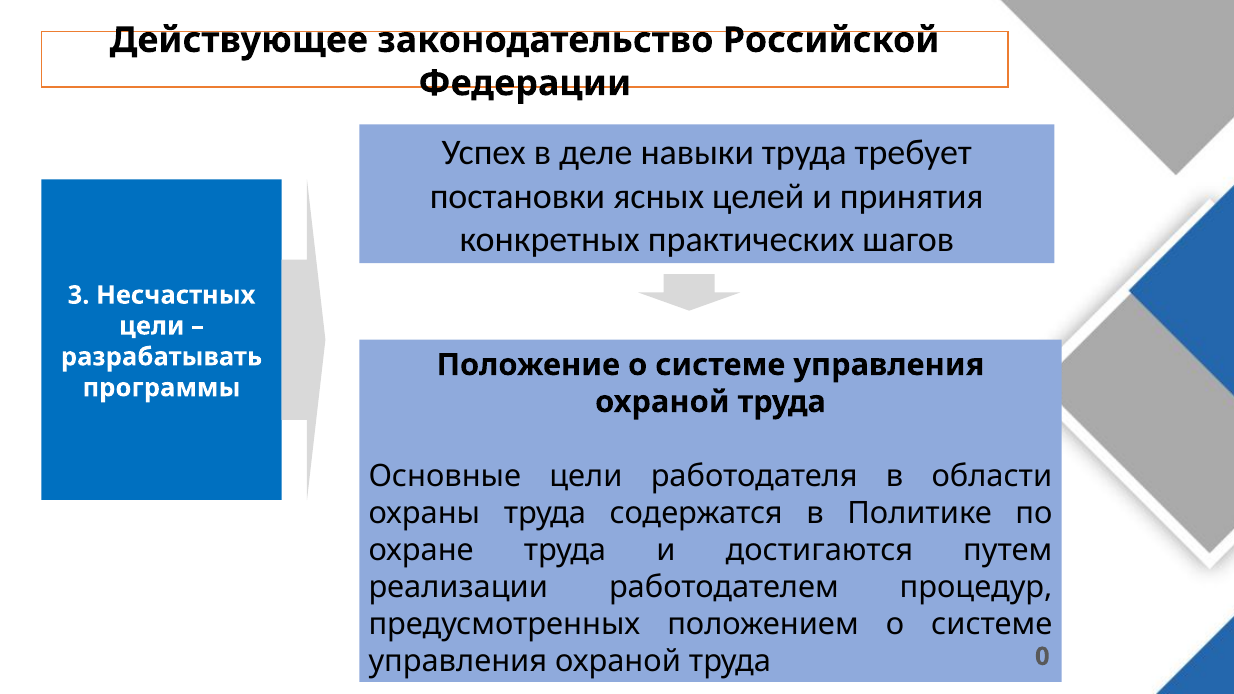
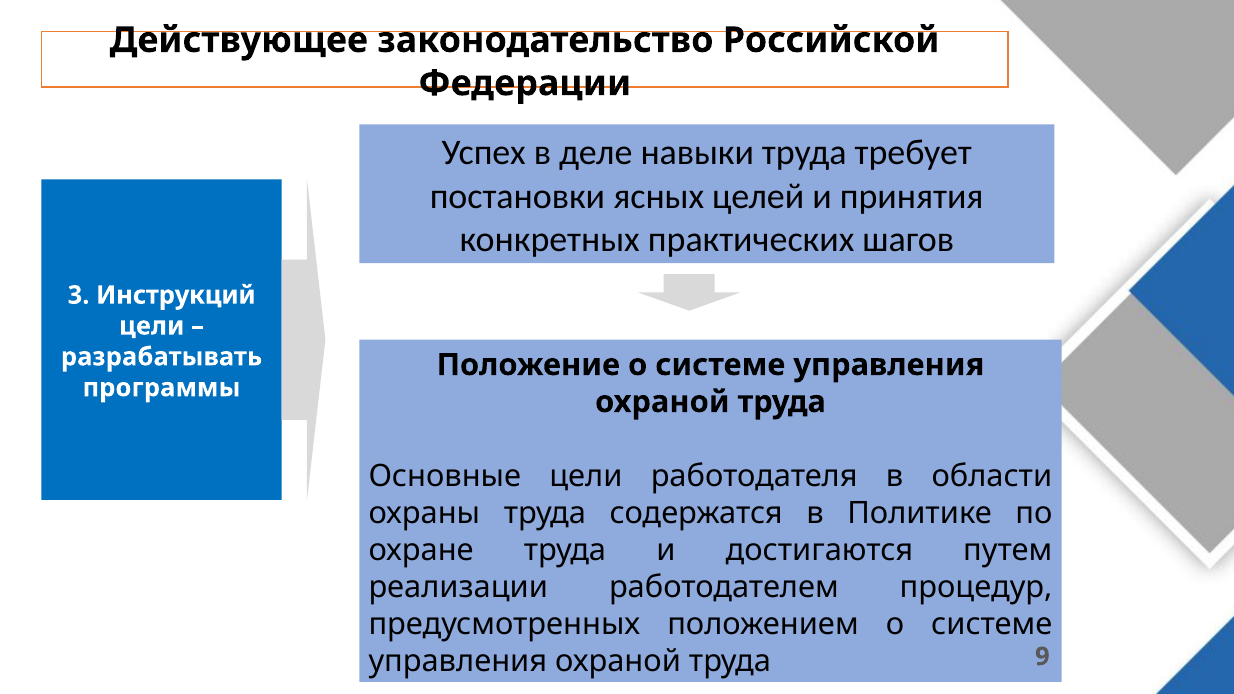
Несчастных: Несчастных -> Инструкций
0: 0 -> 9
